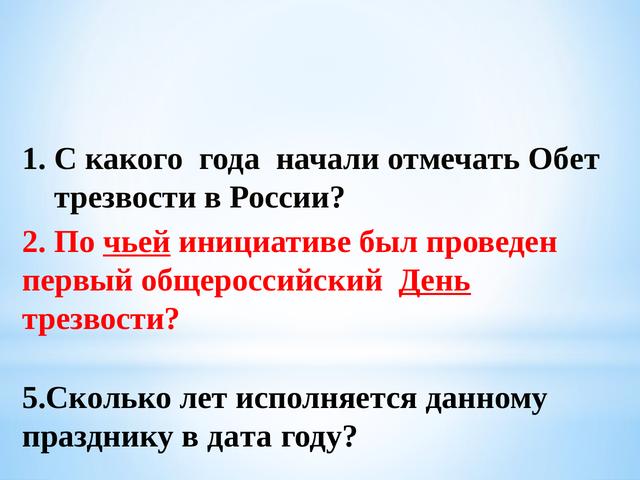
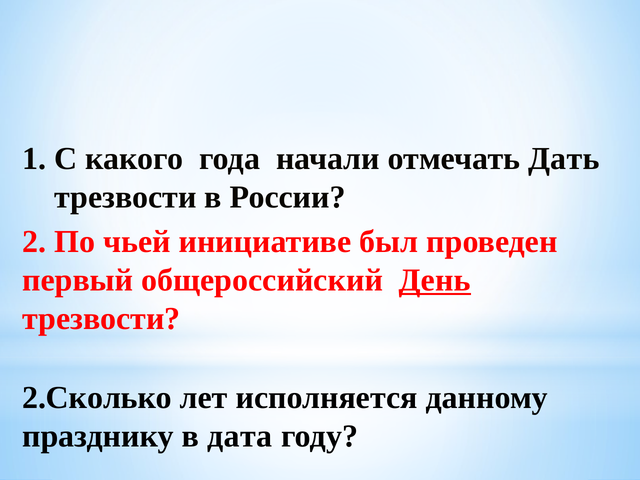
Обет: Обет -> Дать
чьей underline: present -> none
5.Сколько: 5.Сколько -> 2.Сколько
